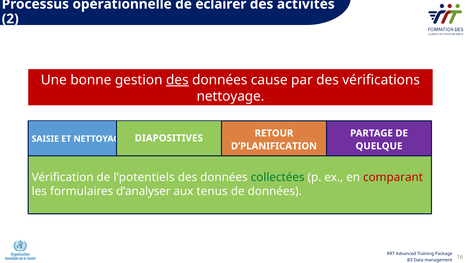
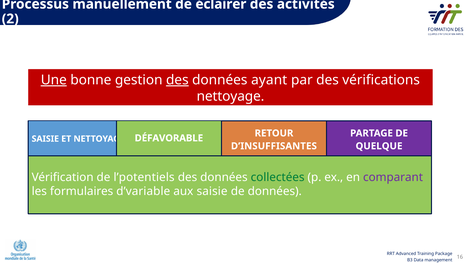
opérationnelle: opérationnelle -> manuellement
Une underline: none -> present
cause: cause -> ayant
DIAPOSITIVES: DIAPOSITIVES -> DÉFAVORABLE
D’PLANIFICATION: D’PLANIFICATION -> D’INSUFFISANTES
comparant colour: red -> purple
d’analyser: d’analyser -> d’variable
aux tenus: tenus -> saisie
